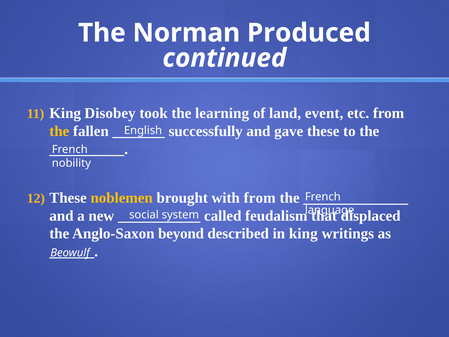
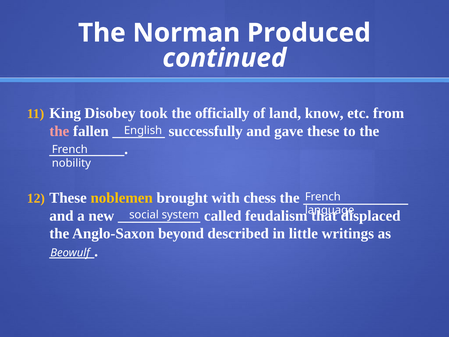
learning: learning -> officially
event: event -> know
the at (59, 131) colour: yellow -> pink
with from: from -> chess
in king: king -> little
